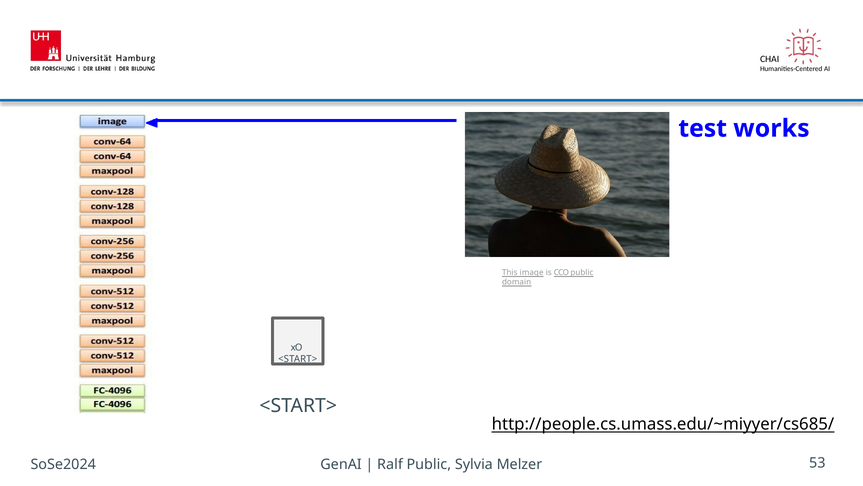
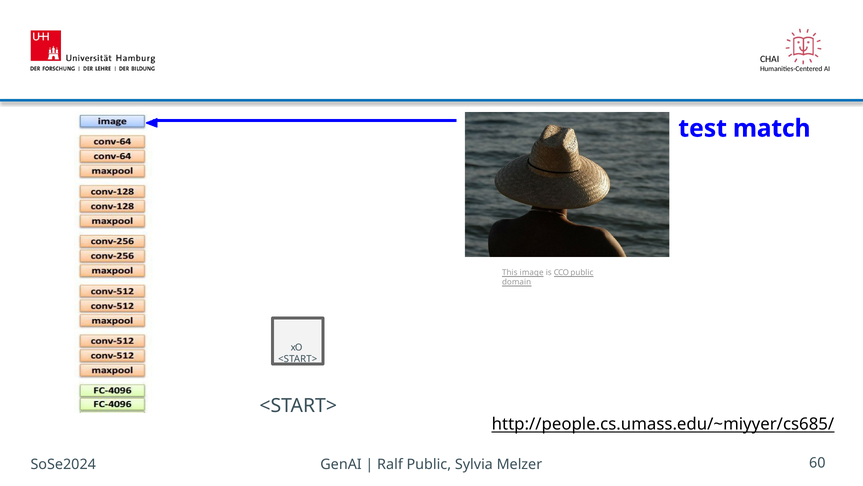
works: works -> match
53: 53 -> 60
